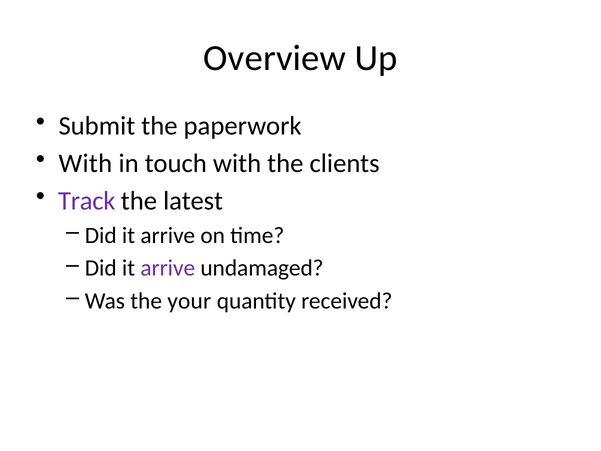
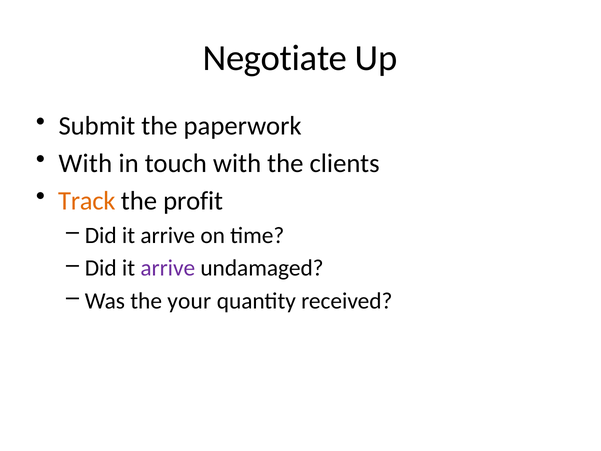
Overview: Overview -> Negotiate
Track colour: purple -> orange
latest: latest -> profit
